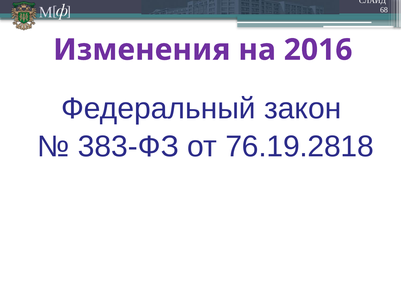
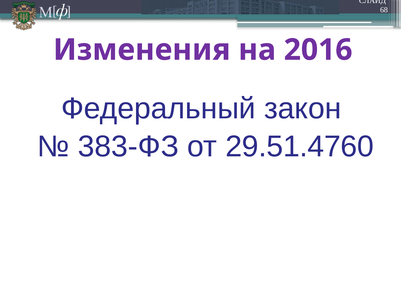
76.19.2818: 76.19.2818 -> 29.51.4760
